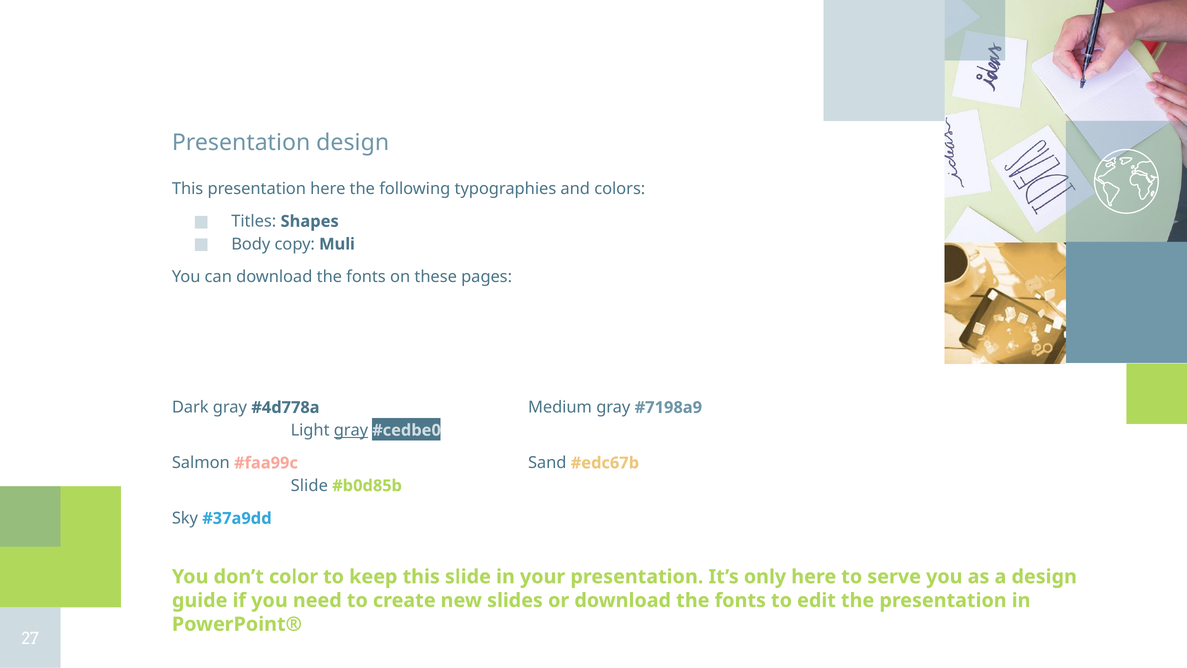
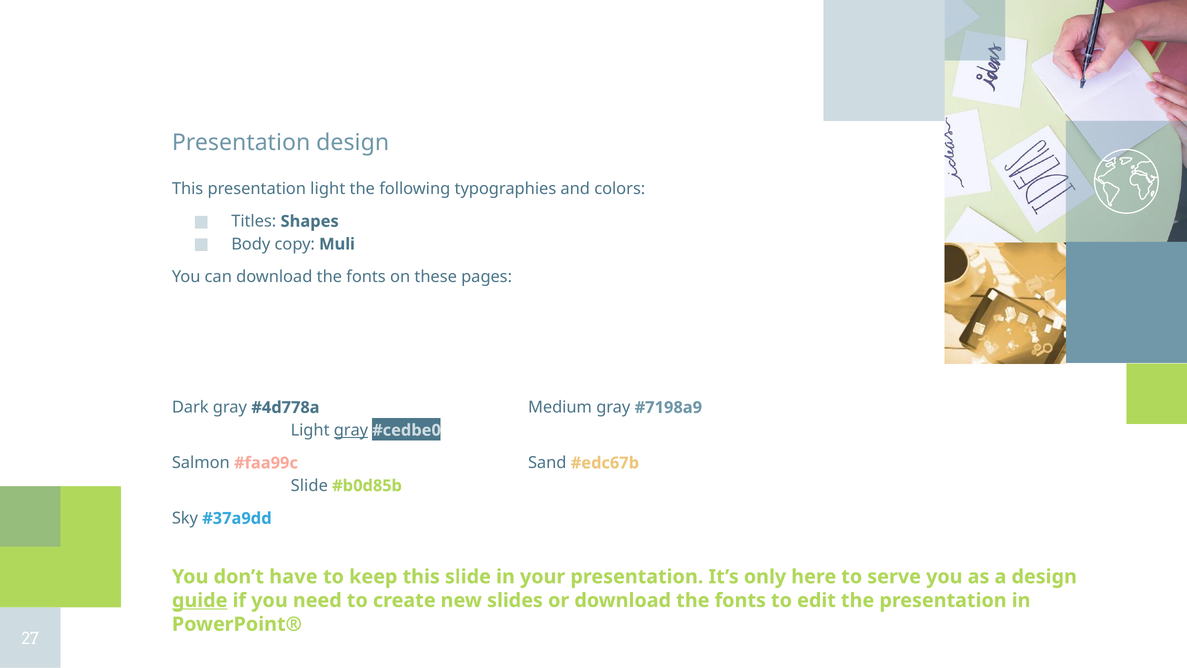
presentation here: here -> light
color: color -> have
guide underline: none -> present
